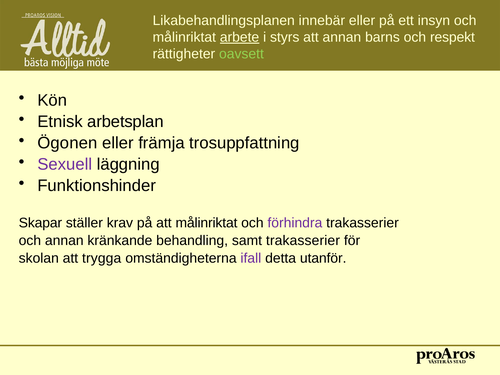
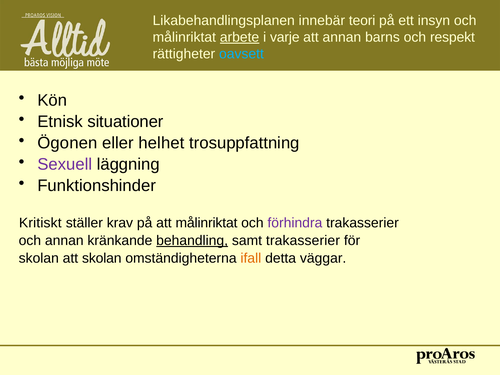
innebär eller: eller -> teori
styrs: styrs -> varje
oavsett colour: light green -> light blue
arbetsplan: arbetsplan -> situationer
främja: främja -> helhet
Skapar: Skapar -> Kritiskt
behandling underline: none -> present
att trygga: trygga -> skolan
ifall colour: purple -> orange
utanför: utanför -> väggar
